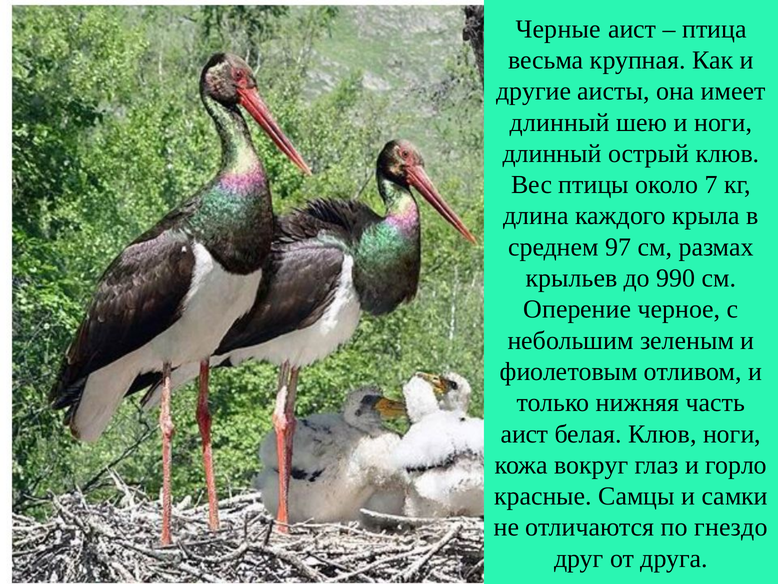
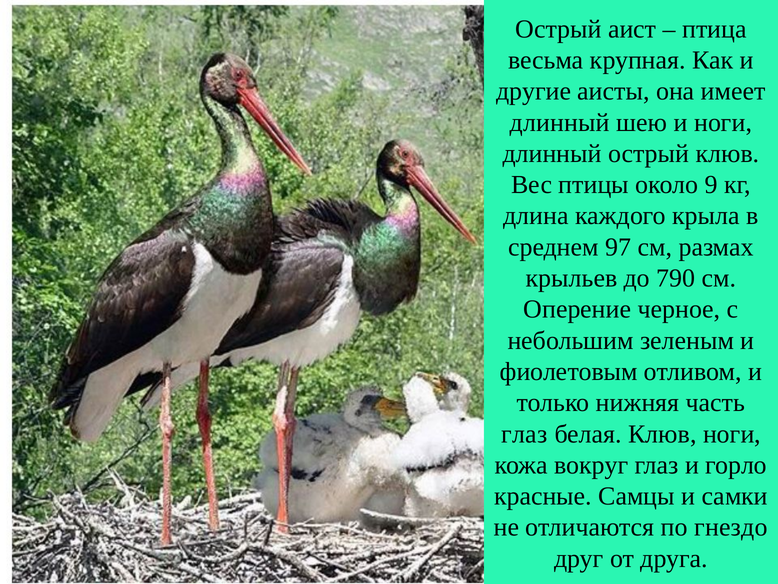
Черные at (558, 29): Черные -> Острый
7: 7 -> 9
990: 990 -> 790
аист at (525, 434): аист -> глаз
